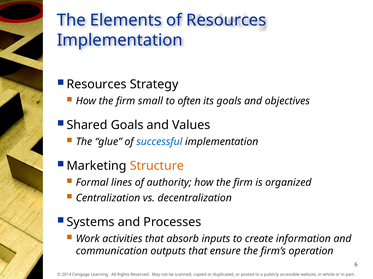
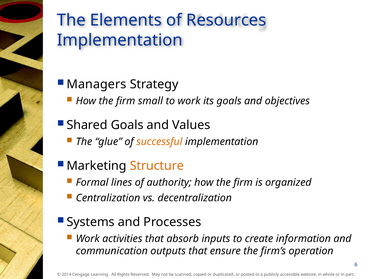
Resources at (97, 85): Resources -> Managers
to often: often -> work
successful colour: blue -> orange
